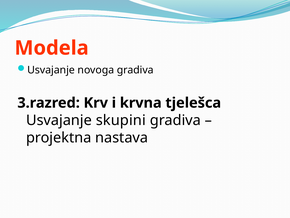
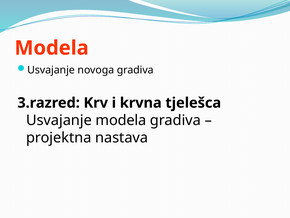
Usvajanje skupini: skupini -> modela
